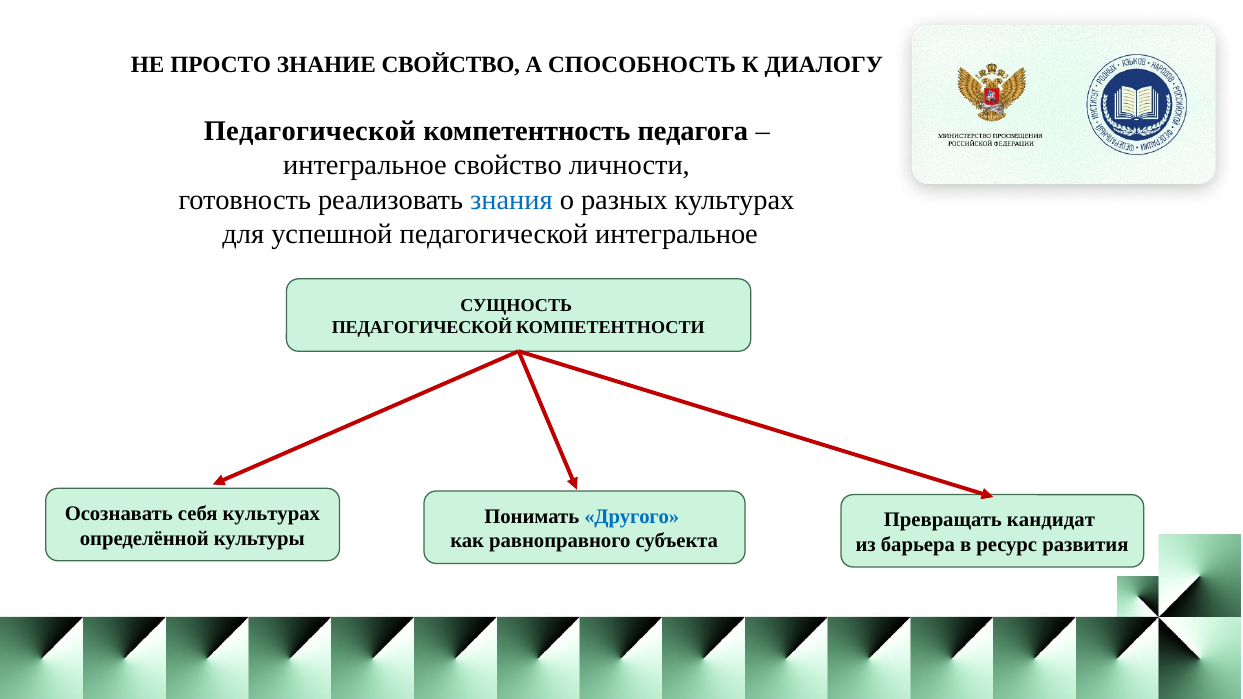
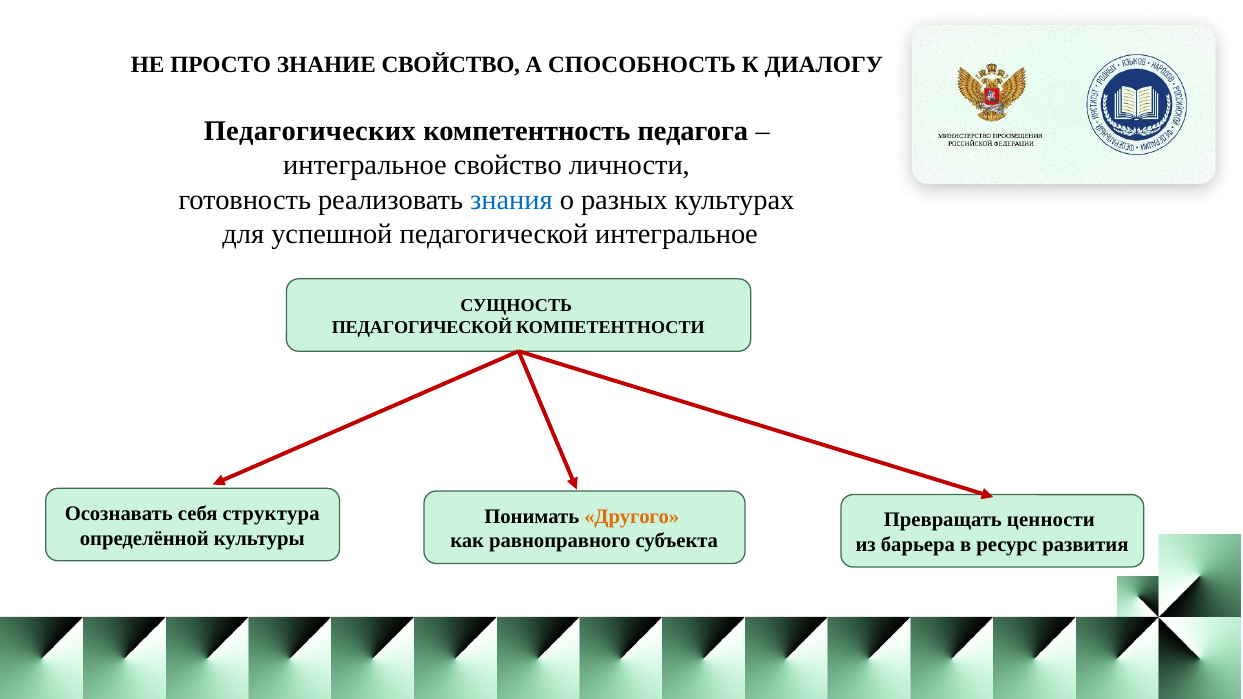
Педагогической at (310, 131): Педагогической -> Педагогических
себя культурах: культурах -> структура
Другого colour: blue -> orange
кандидат: кандидат -> ценности
